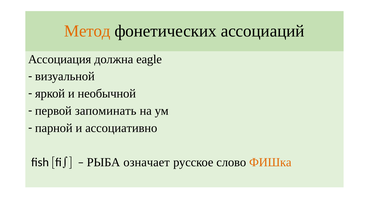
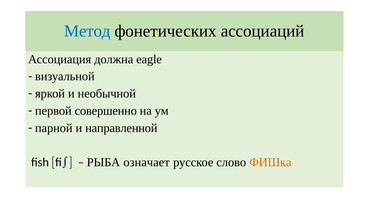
Метод colour: orange -> blue
запоминать: запоминать -> совершенно
ассоциативно: ассоциативно -> направленной
